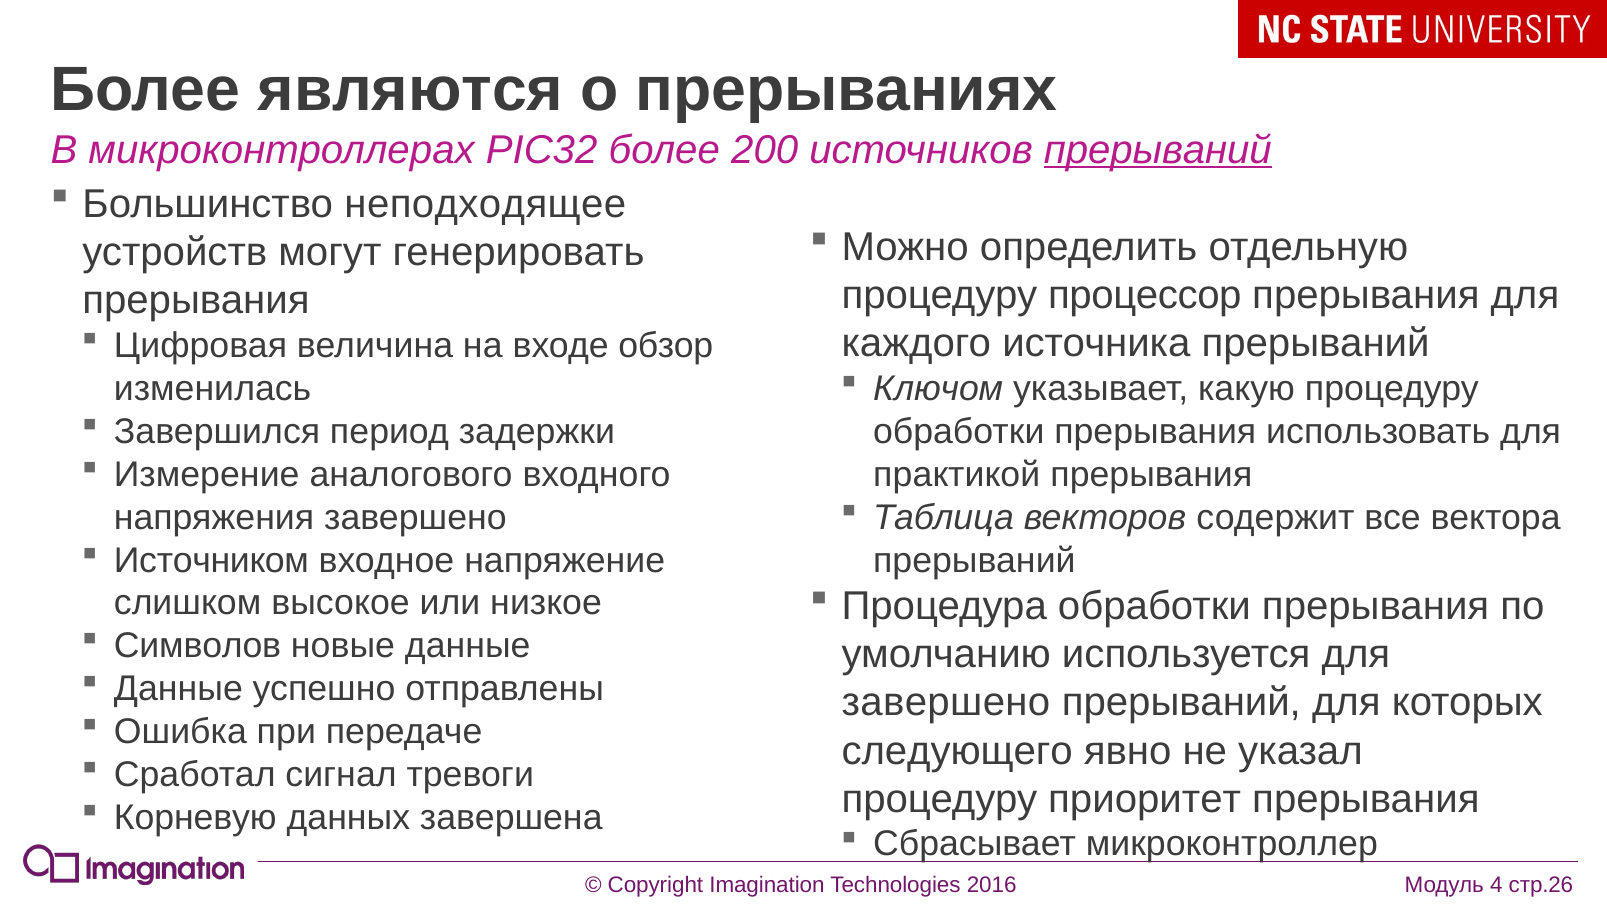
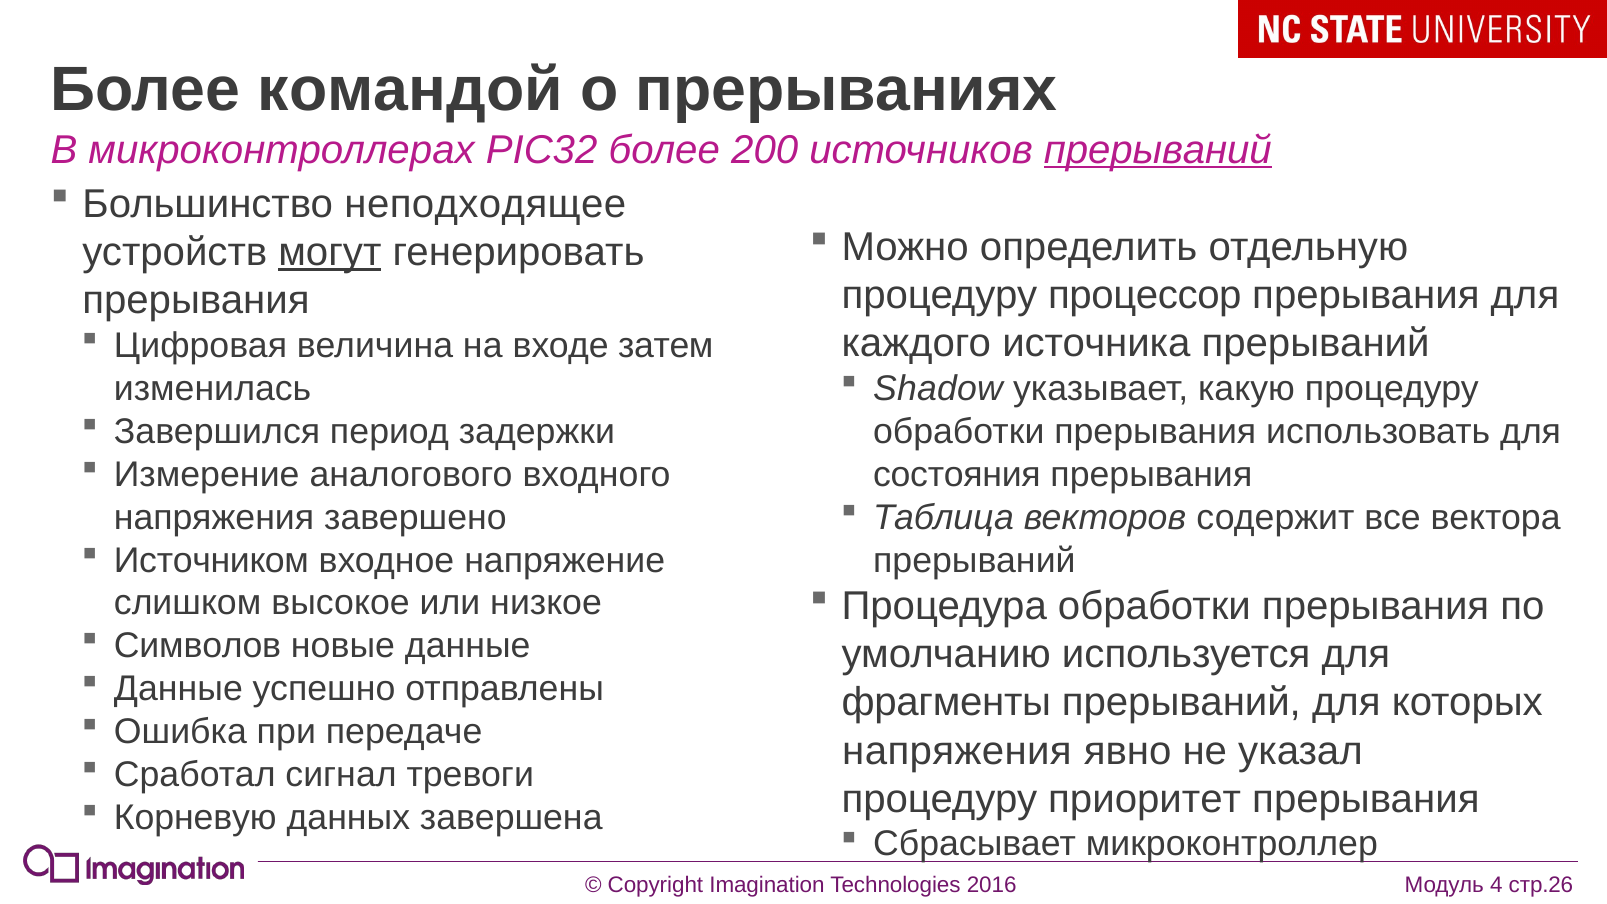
являются: являются -> командой
могут underline: none -> present
обзор: обзор -> затем
Ключом: Ключом -> Shadow
практикой: практикой -> состояния
завершено at (946, 702): завершено -> фрагменты
следующего at (957, 751): следующего -> напряжения
